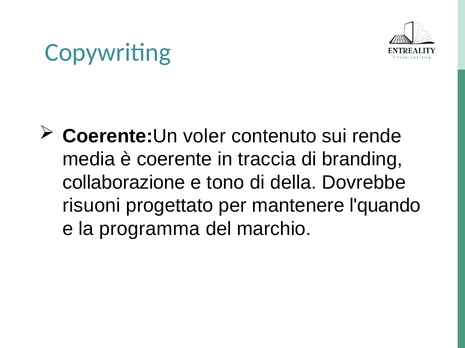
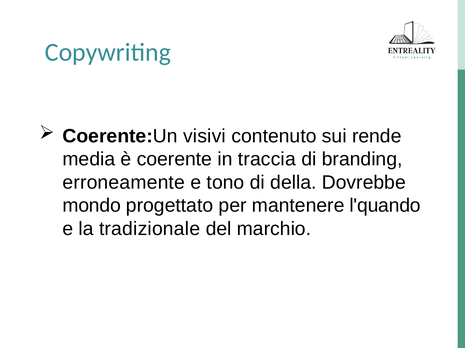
voler: voler -> visivi
collaborazione: collaborazione -> erroneamente
risuoni: risuoni -> mondo
programma: programma -> tradizionale
